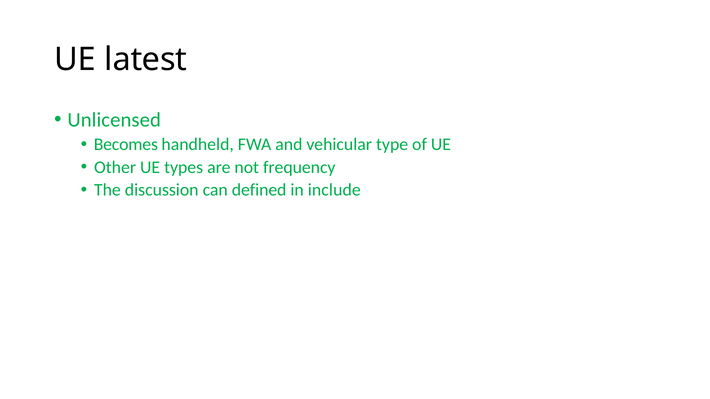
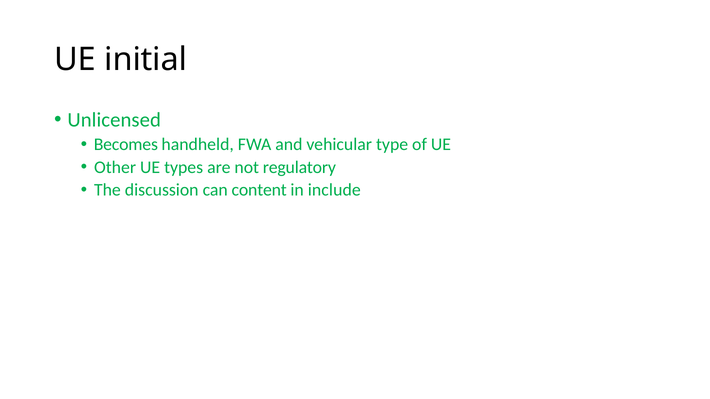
latest: latest -> initial
frequency: frequency -> regulatory
defined: defined -> content
